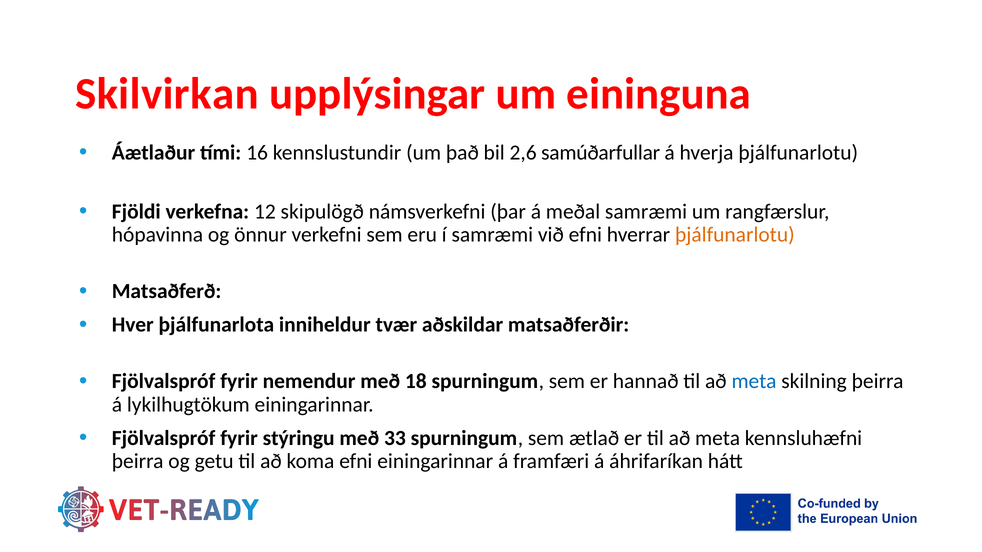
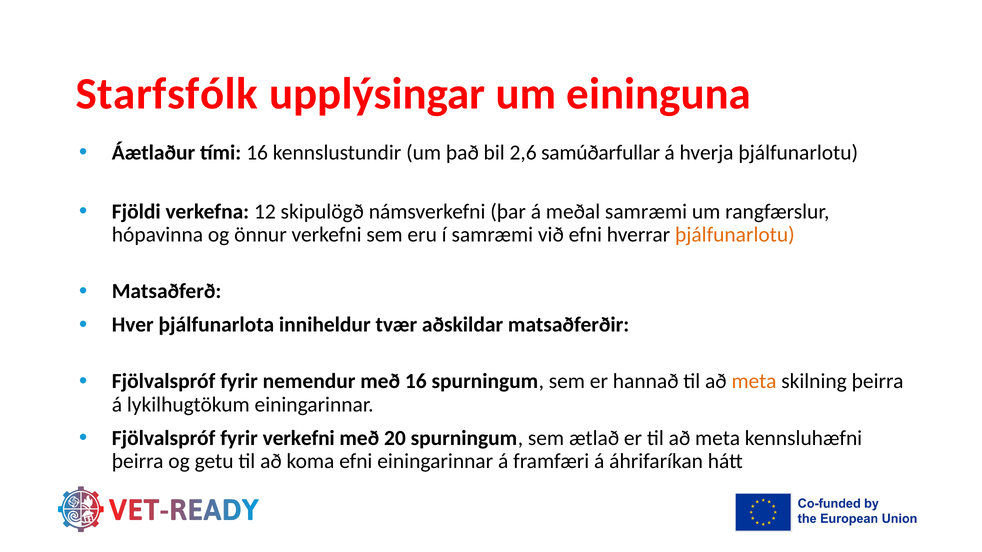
Skilvirkan: Skilvirkan -> Starfsfólk
með 18: 18 -> 16
meta at (754, 382) colour: blue -> orange
fyrir stýringu: stýringu -> verkefni
33: 33 -> 20
